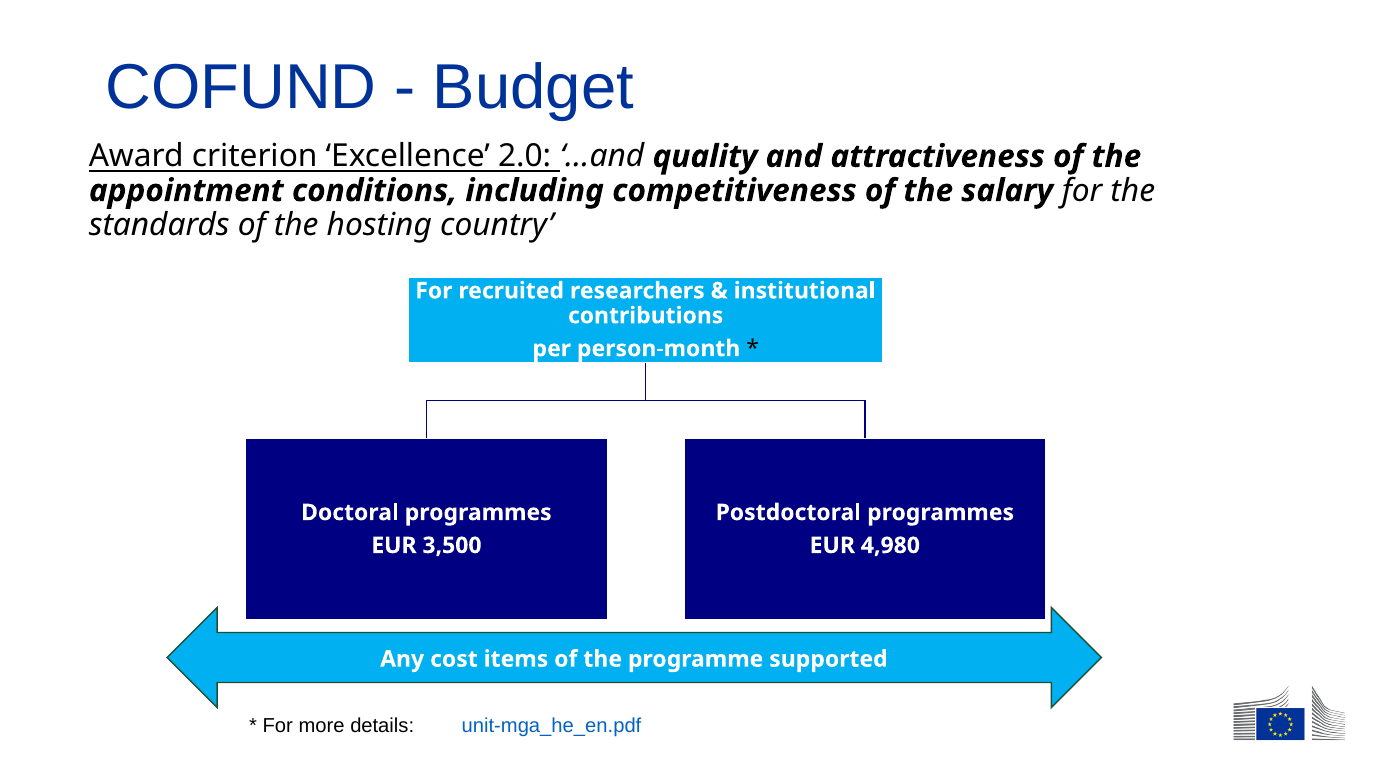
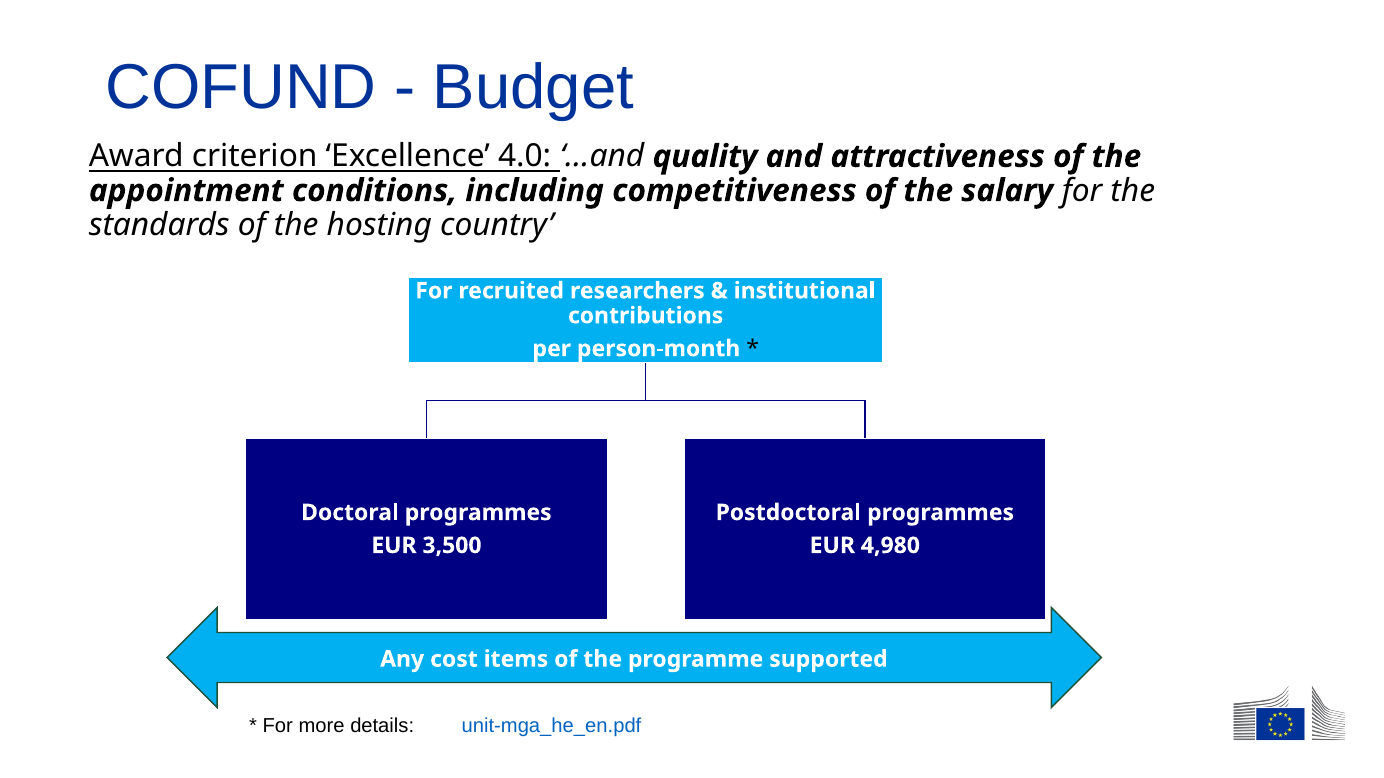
2.0: 2.0 -> 4.0
